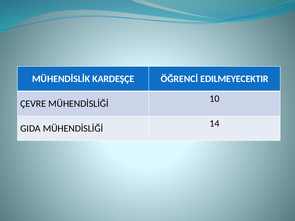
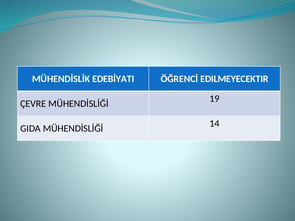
KARDEŞÇE: KARDEŞÇE -> EDEBİYATI
10: 10 -> 19
